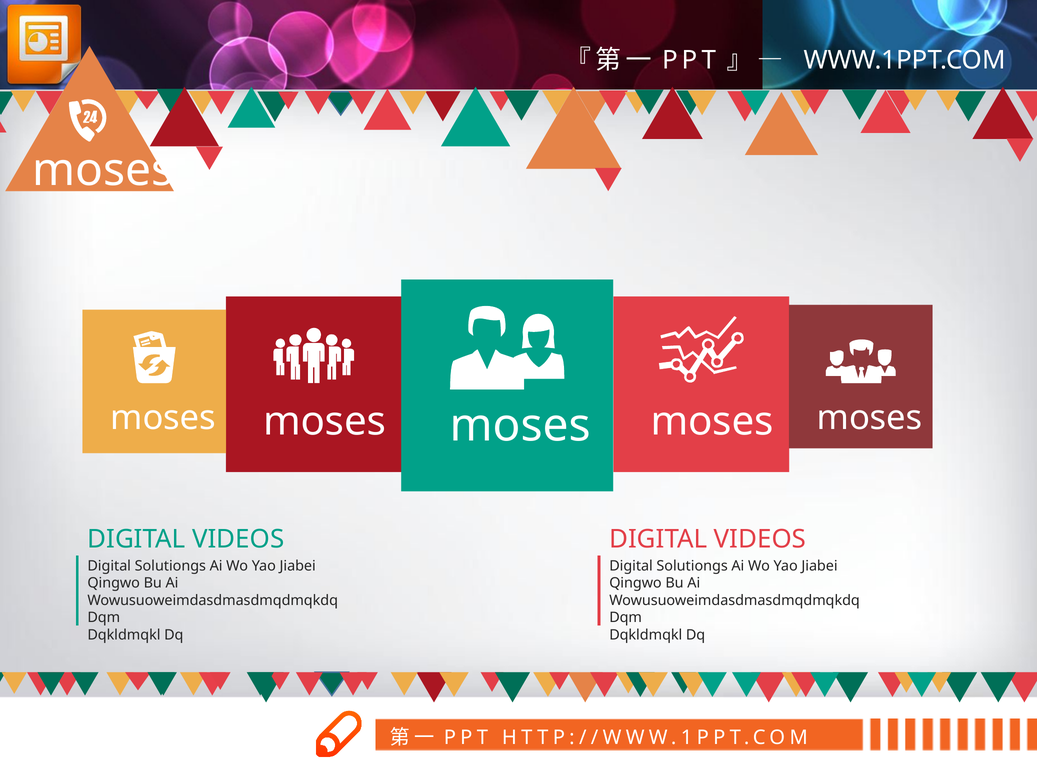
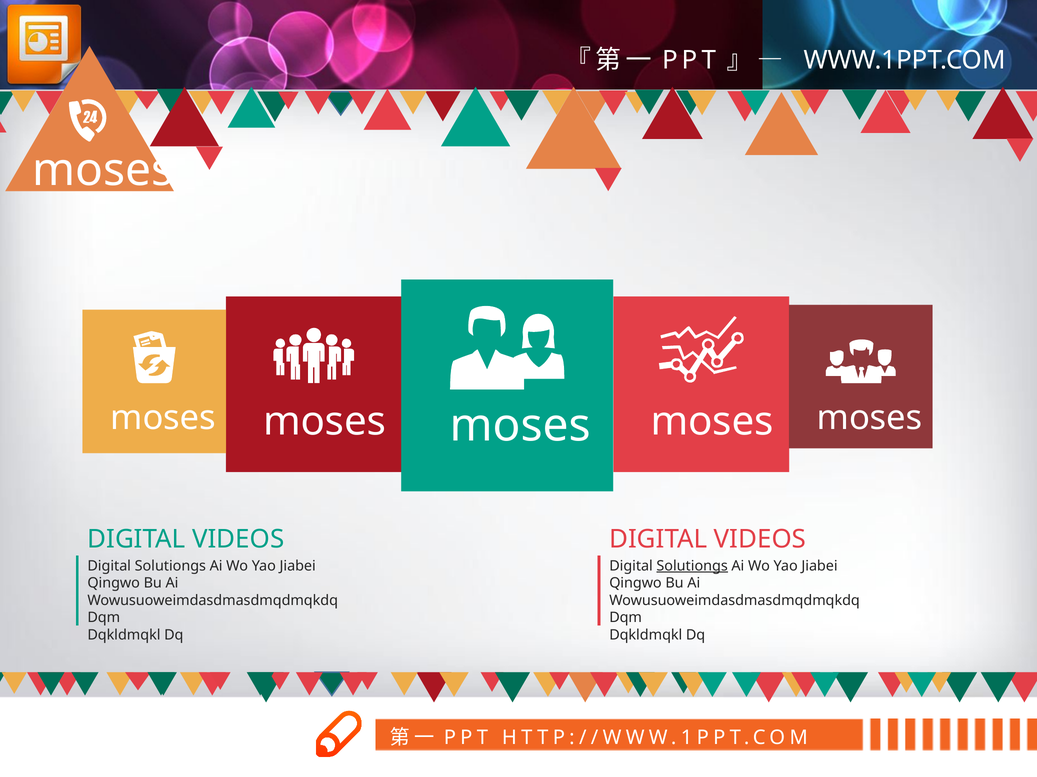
Solutiongs at (692, 566) underline: none -> present
